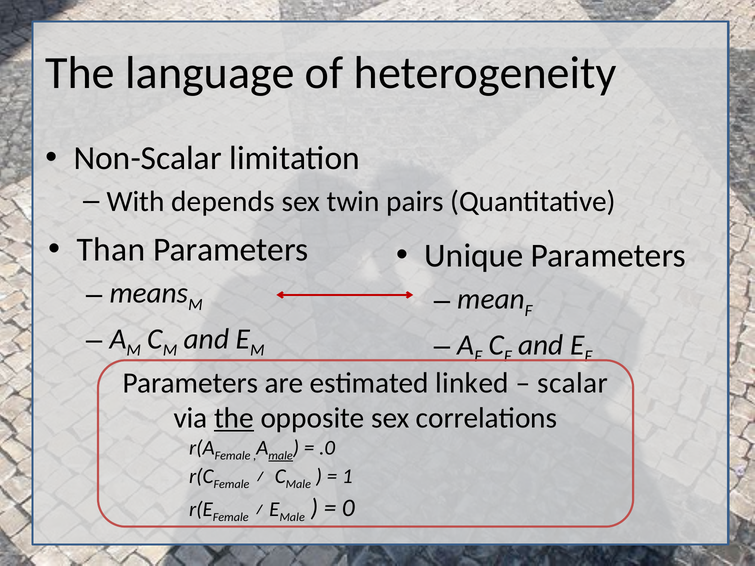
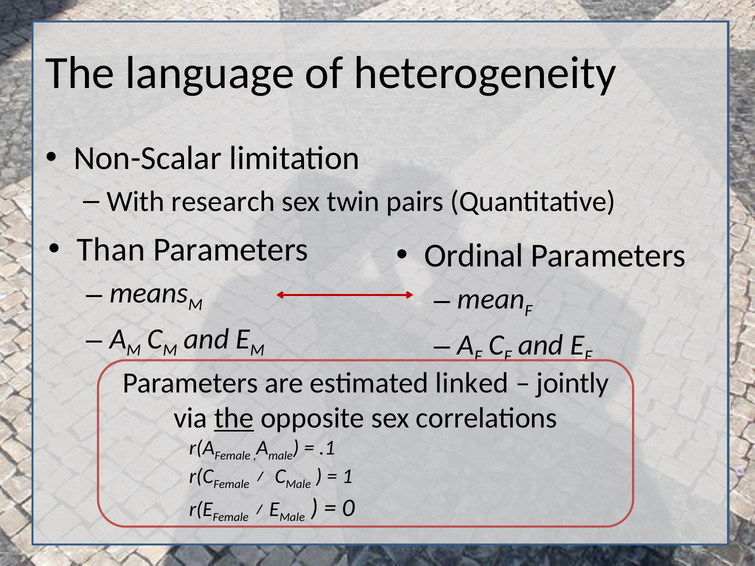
depends: depends -> research
Unique: Unique -> Ordinal
scalar: scalar -> jointly
male at (281, 456) underline: present -> none
.0: .0 -> .1
